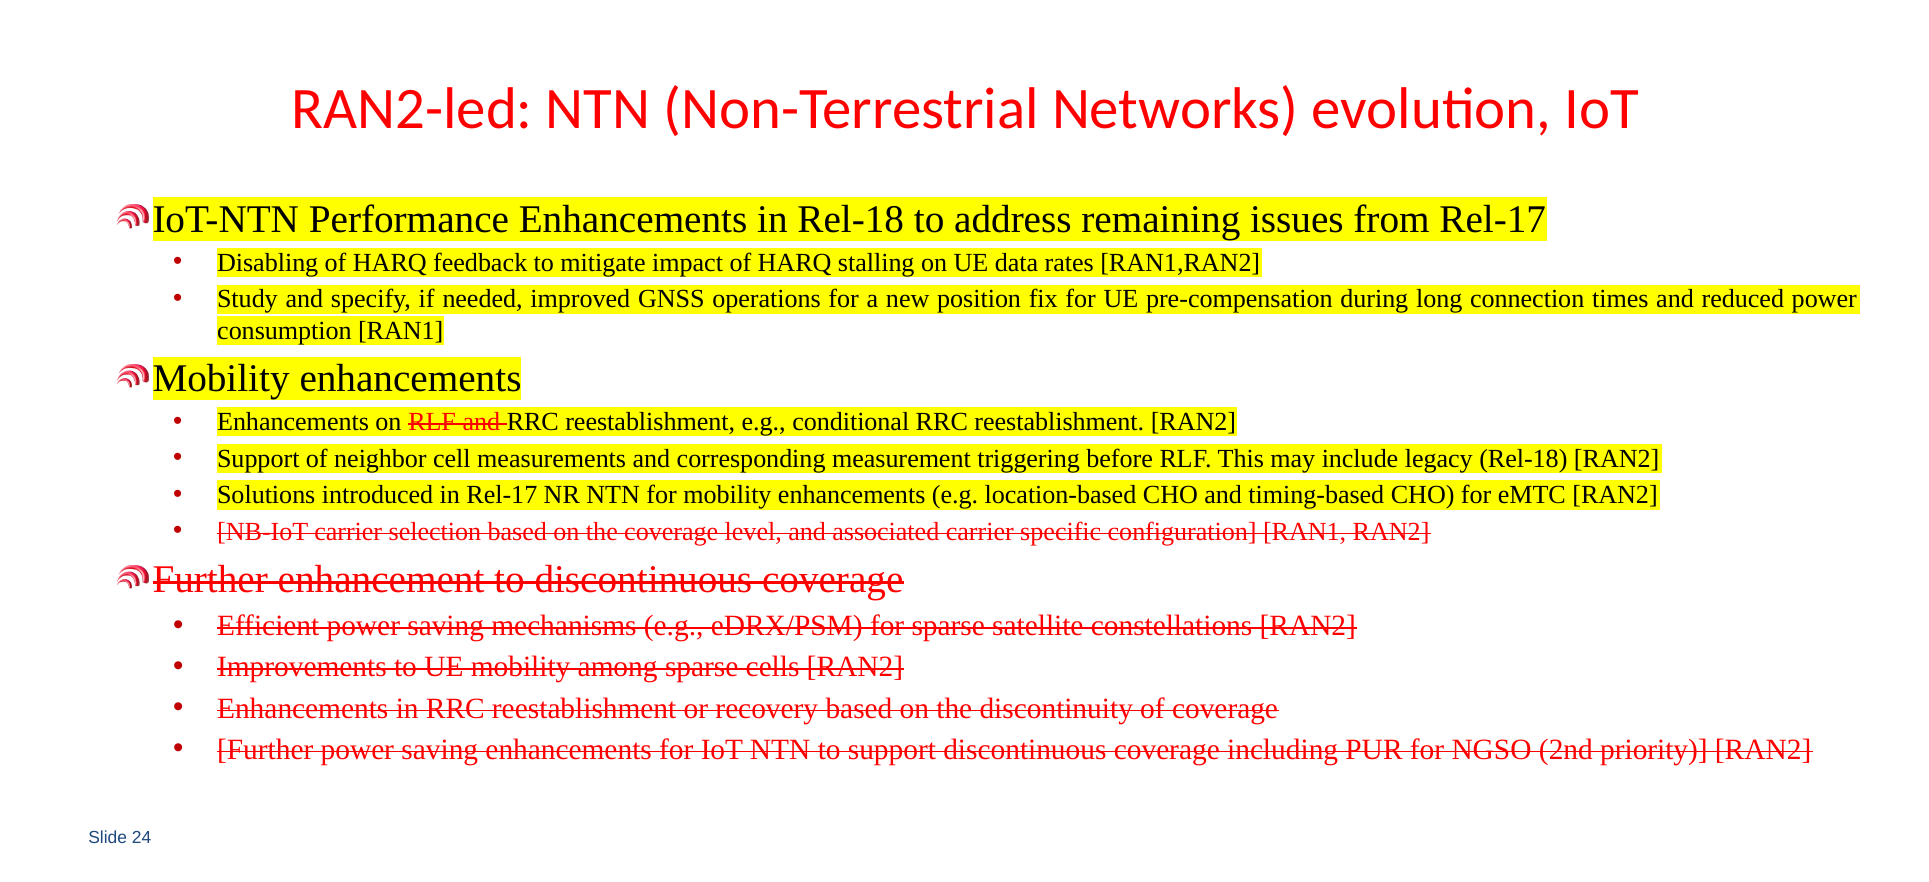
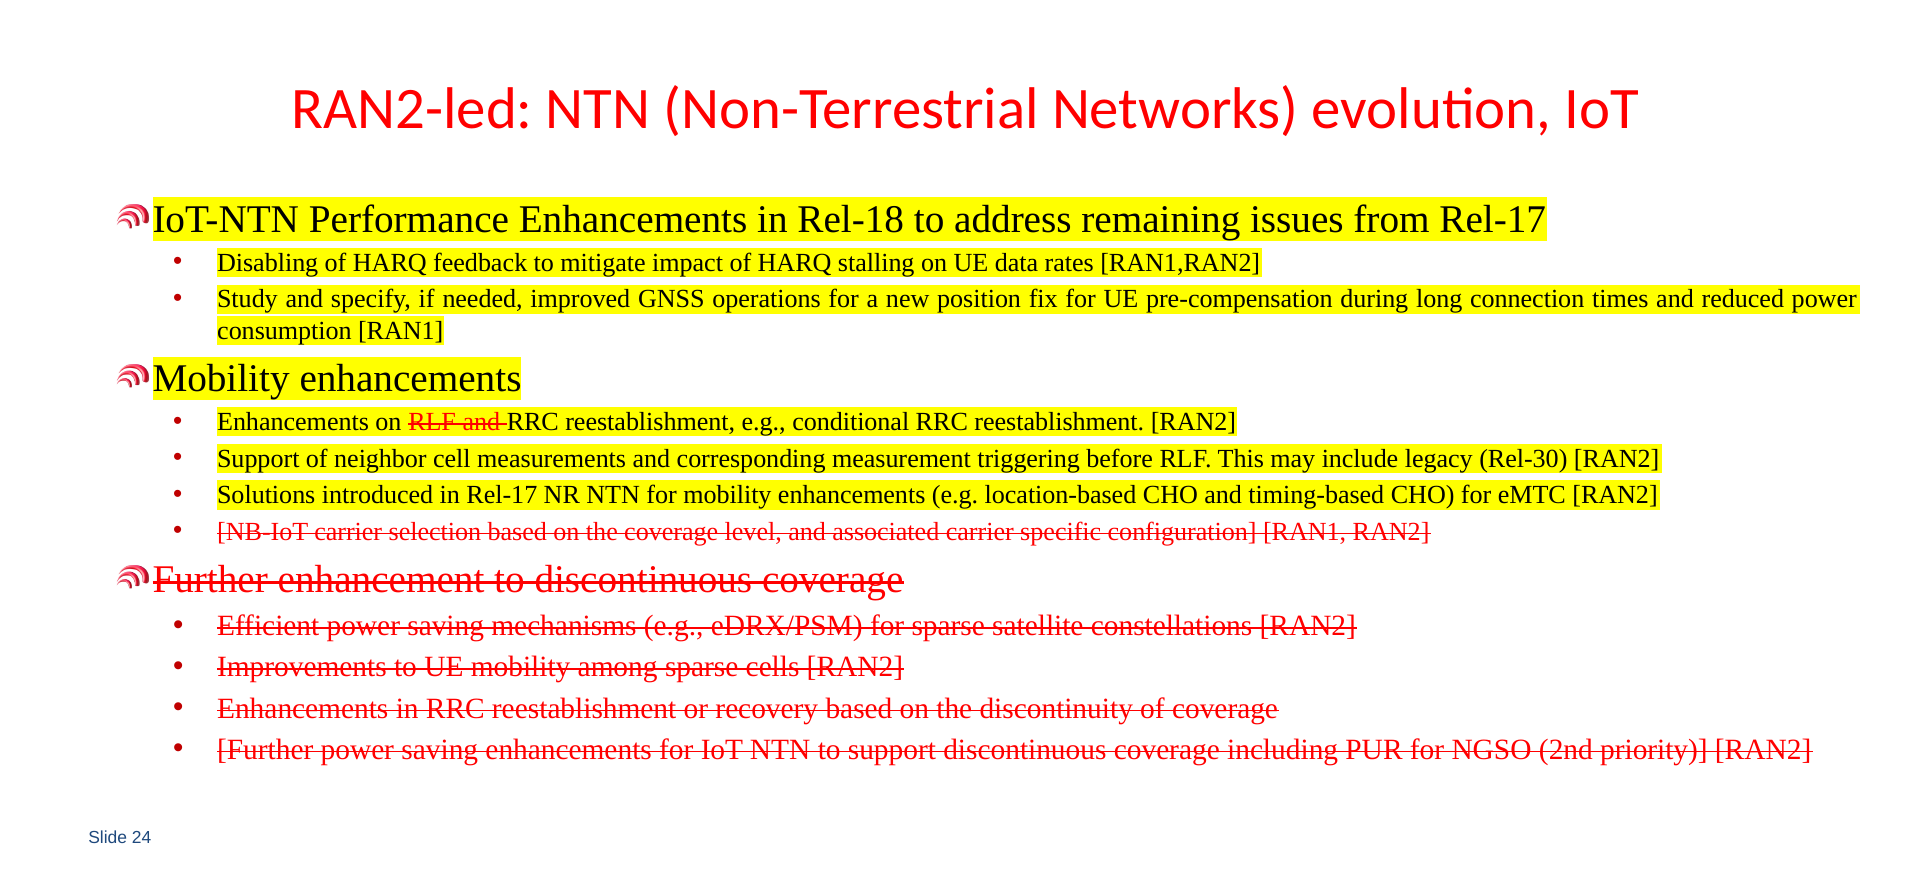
legacy Rel-18: Rel-18 -> Rel-30
